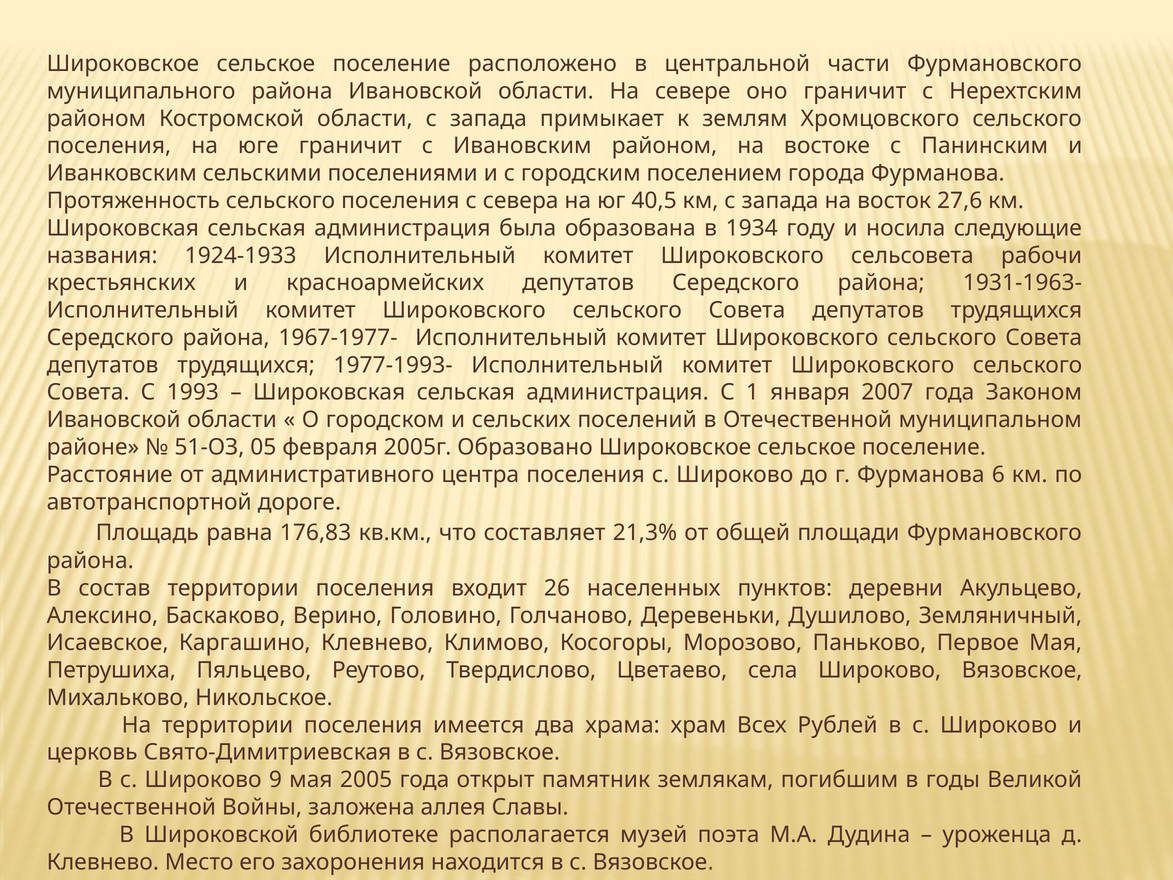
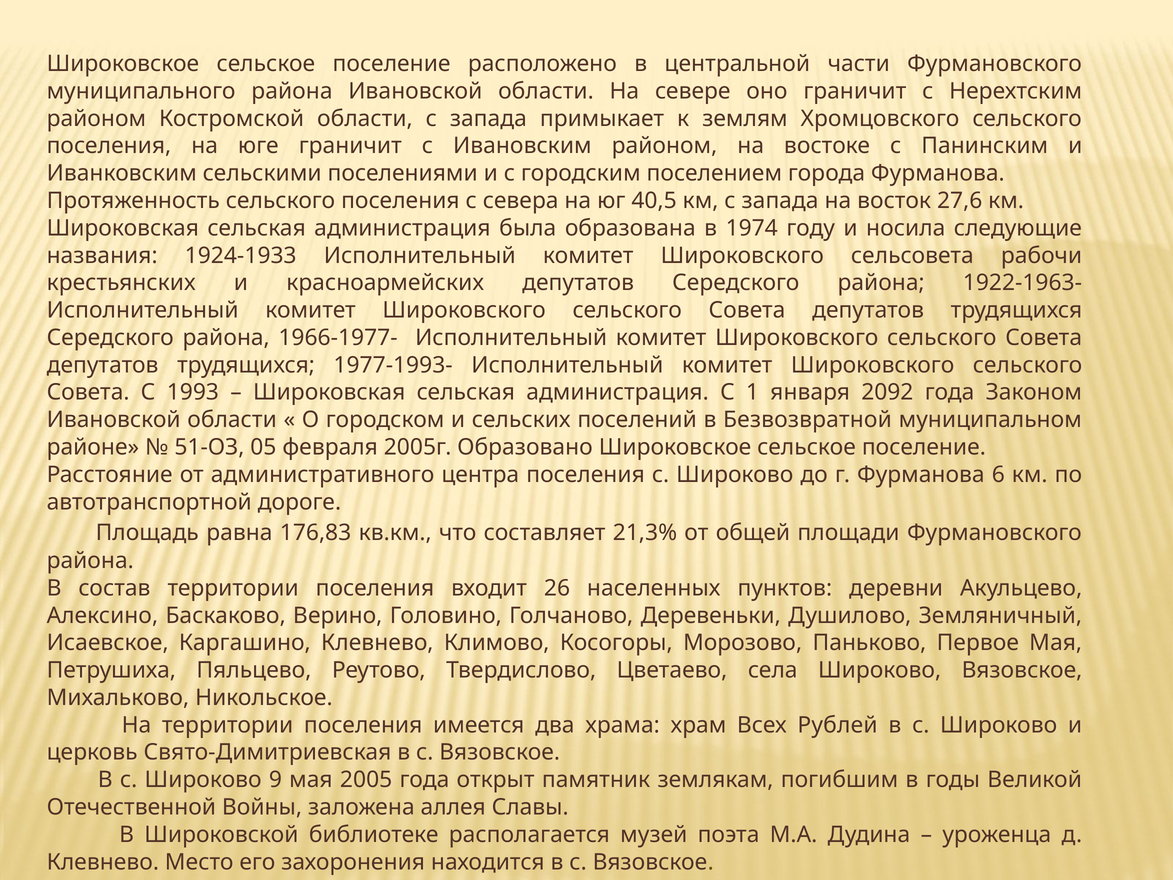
1934: 1934 -> 1974
1931-1963-: 1931-1963- -> 1922-1963-
1967-1977-: 1967-1977- -> 1966-1977-
2007: 2007 -> 2092
в Отечественной: Отечественной -> Безвозвратной
